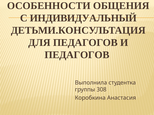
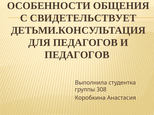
ИНДИВИДУАЛЬНЫЙ: ИНДИВИДУАЛЬНЫЙ -> СВИДЕТЕЛЬСТВУЕТ
